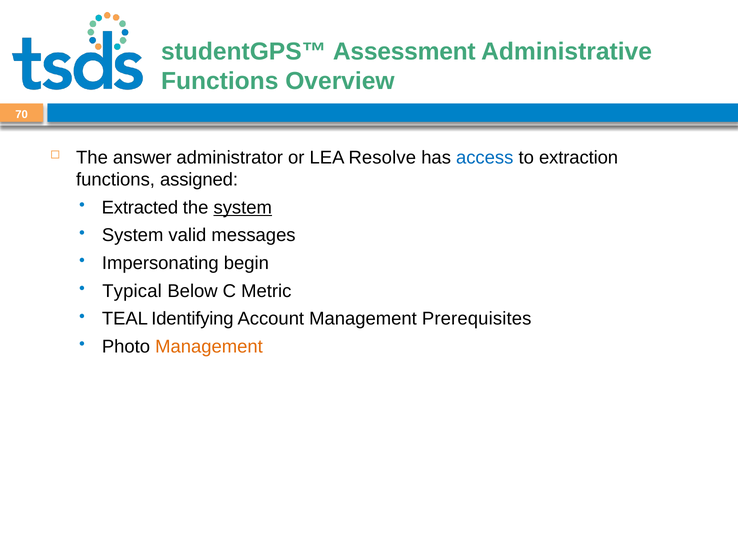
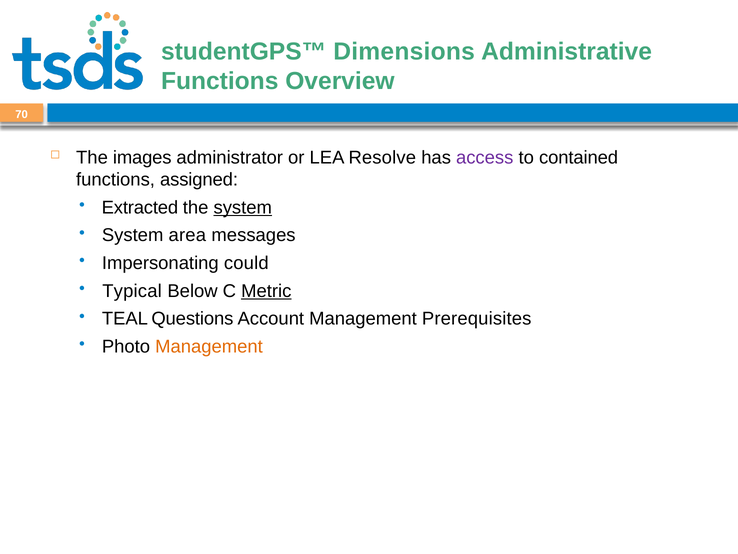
Assessment: Assessment -> Dimensions
answer: answer -> images
access colour: blue -> purple
extraction: extraction -> contained
valid: valid -> area
begin: begin -> could
Metric underline: none -> present
Identifying: Identifying -> Questions
